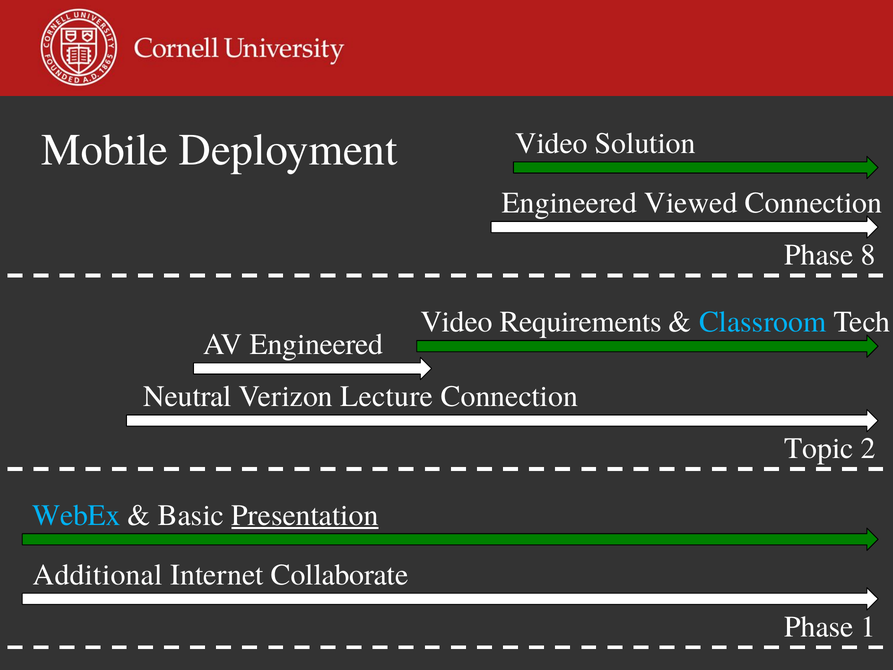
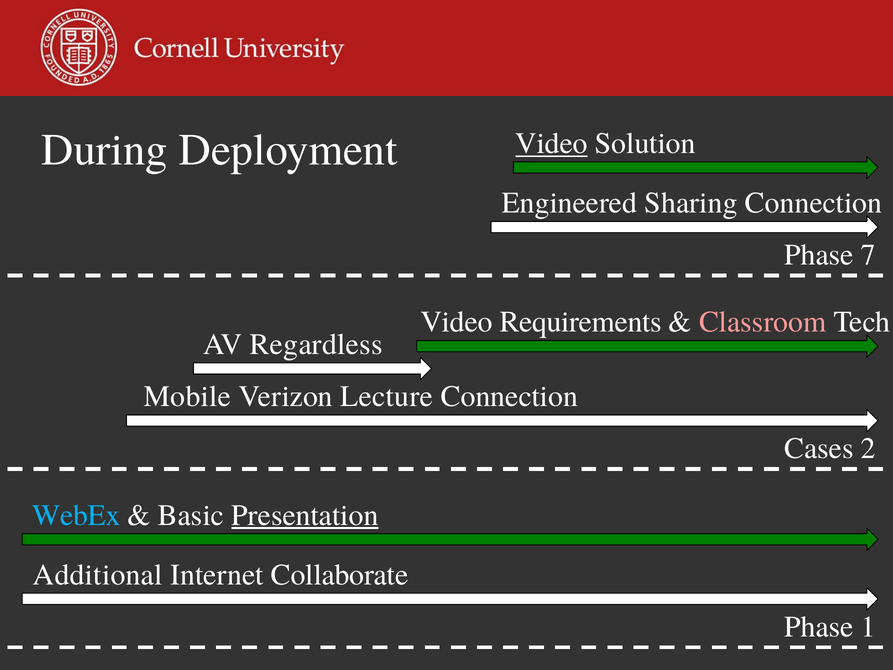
Video at (551, 143) underline: none -> present
Mobile: Mobile -> During
Viewed: Viewed -> Sharing
8: 8 -> 7
Classroom colour: light blue -> pink
AV Engineered: Engineered -> Regardless
Neutral: Neutral -> Mobile
Topic: Topic -> Cases
